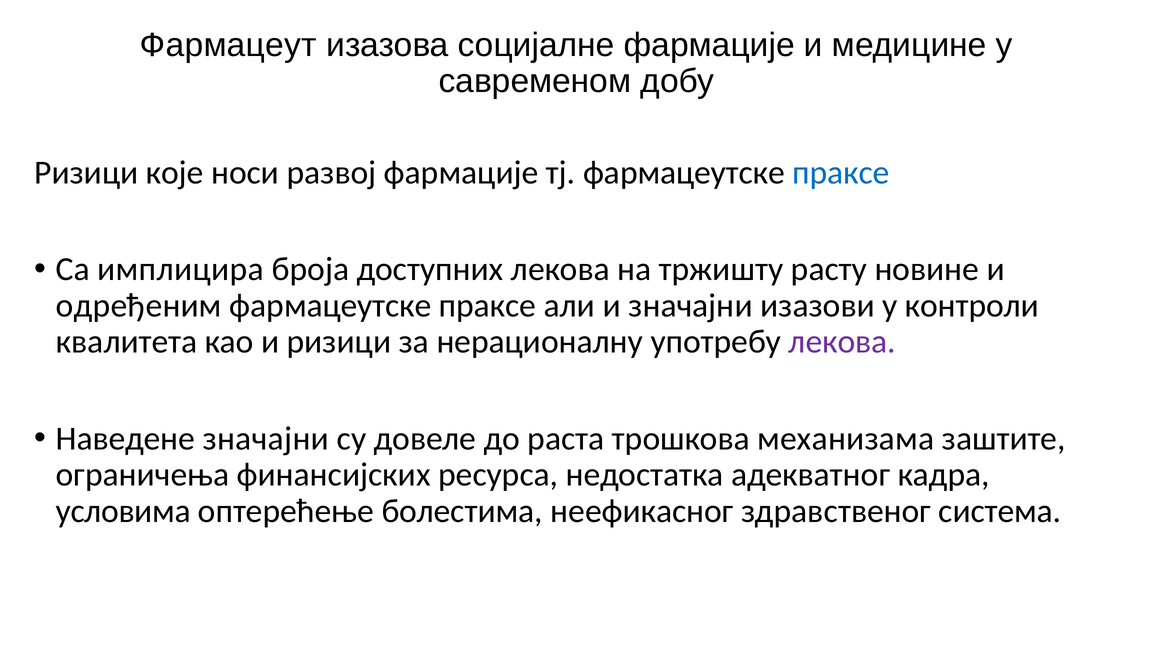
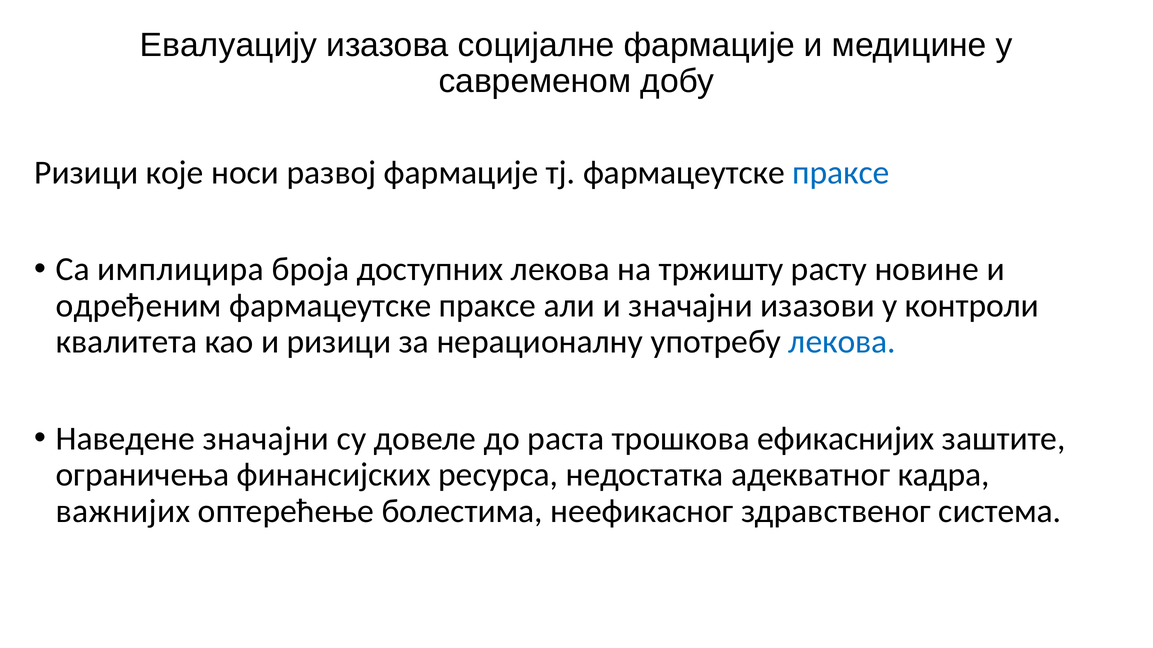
Фармацеут: Фармацеут -> Евалуацију
лекова at (842, 342) colour: purple -> blue
механизама: механизама -> ефикаснијих
условима: условима -> важнијих
